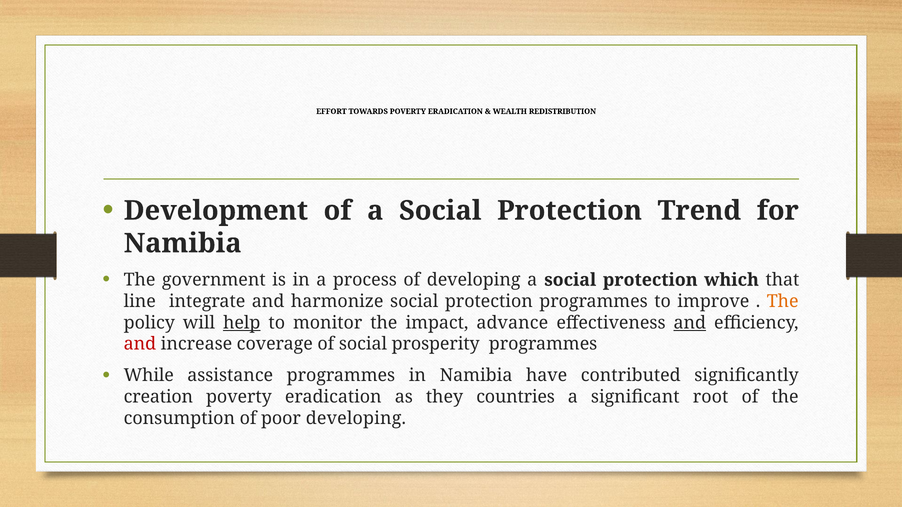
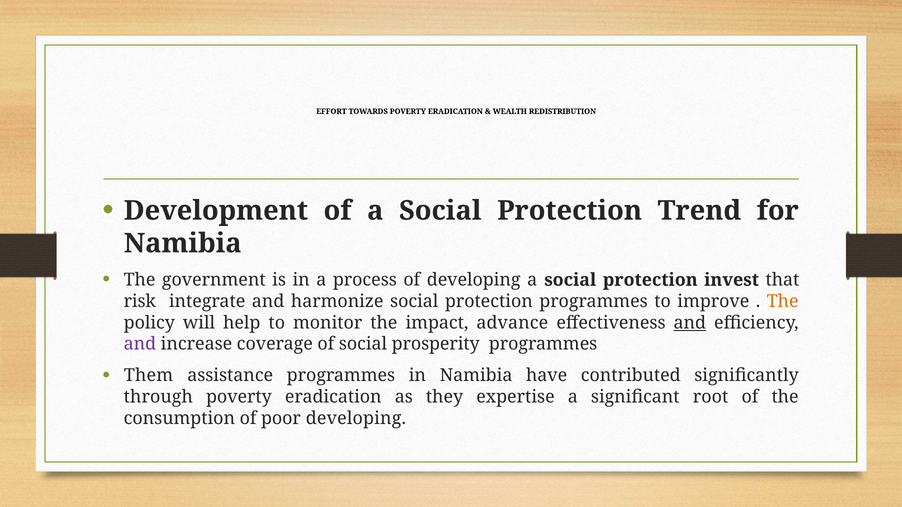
which: which -> invest
line: line -> risk
help underline: present -> none
and at (140, 344) colour: red -> purple
While: While -> Them
creation: creation -> through
countries: countries -> expertise
